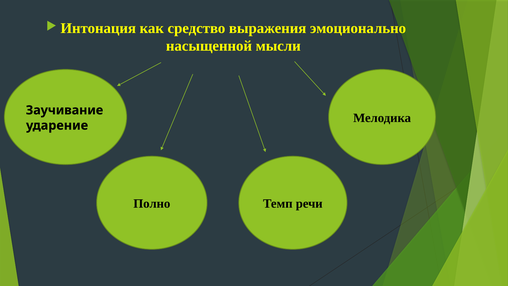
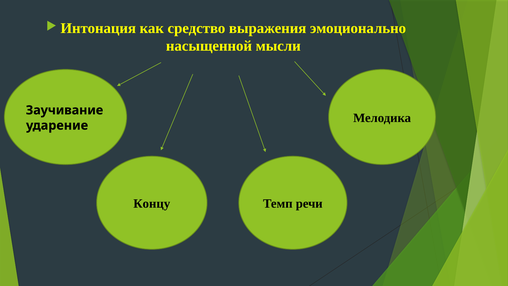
Полно: Полно -> Концу
